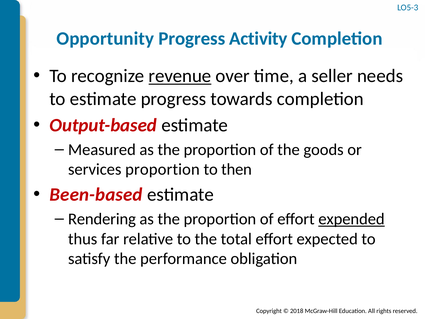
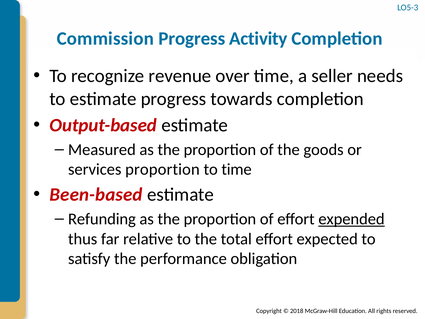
Opportunity: Opportunity -> Commission
revenue underline: present -> none
to then: then -> time
Rendering: Rendering -> Refunding
